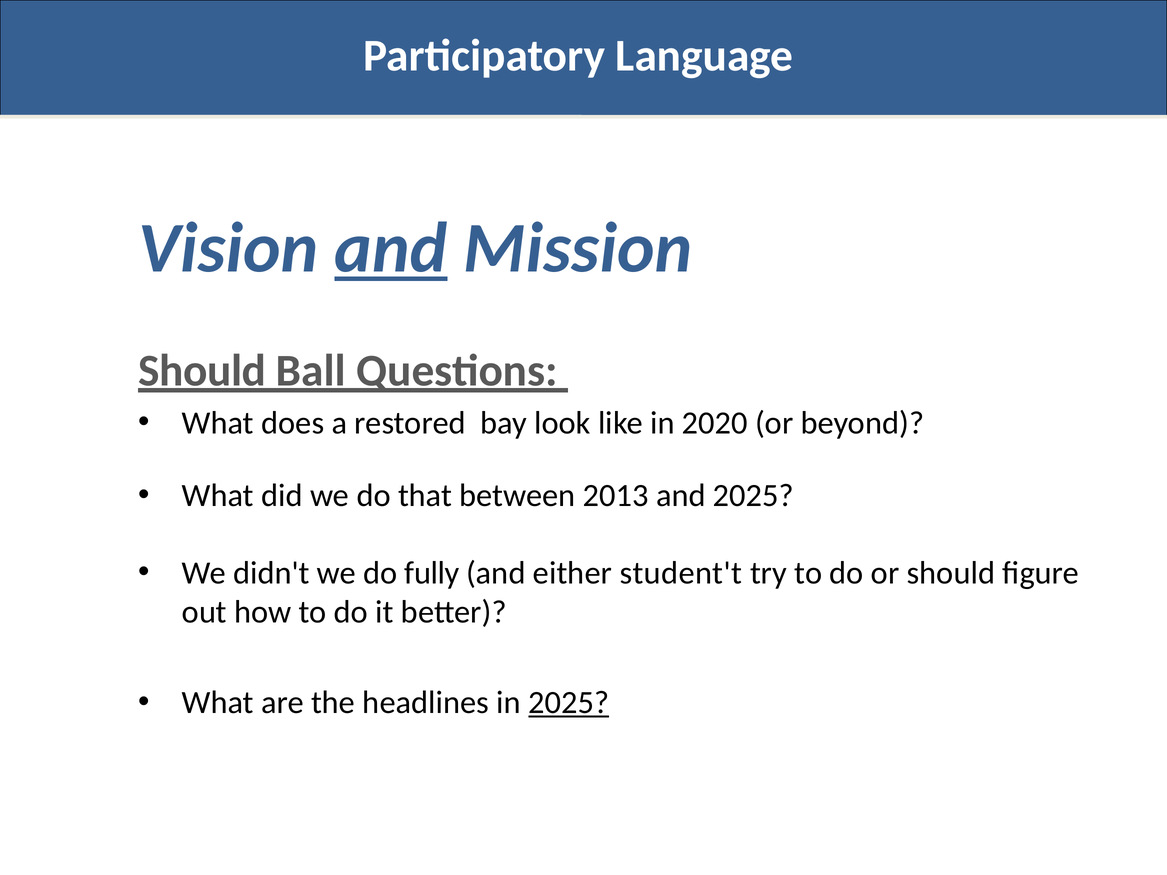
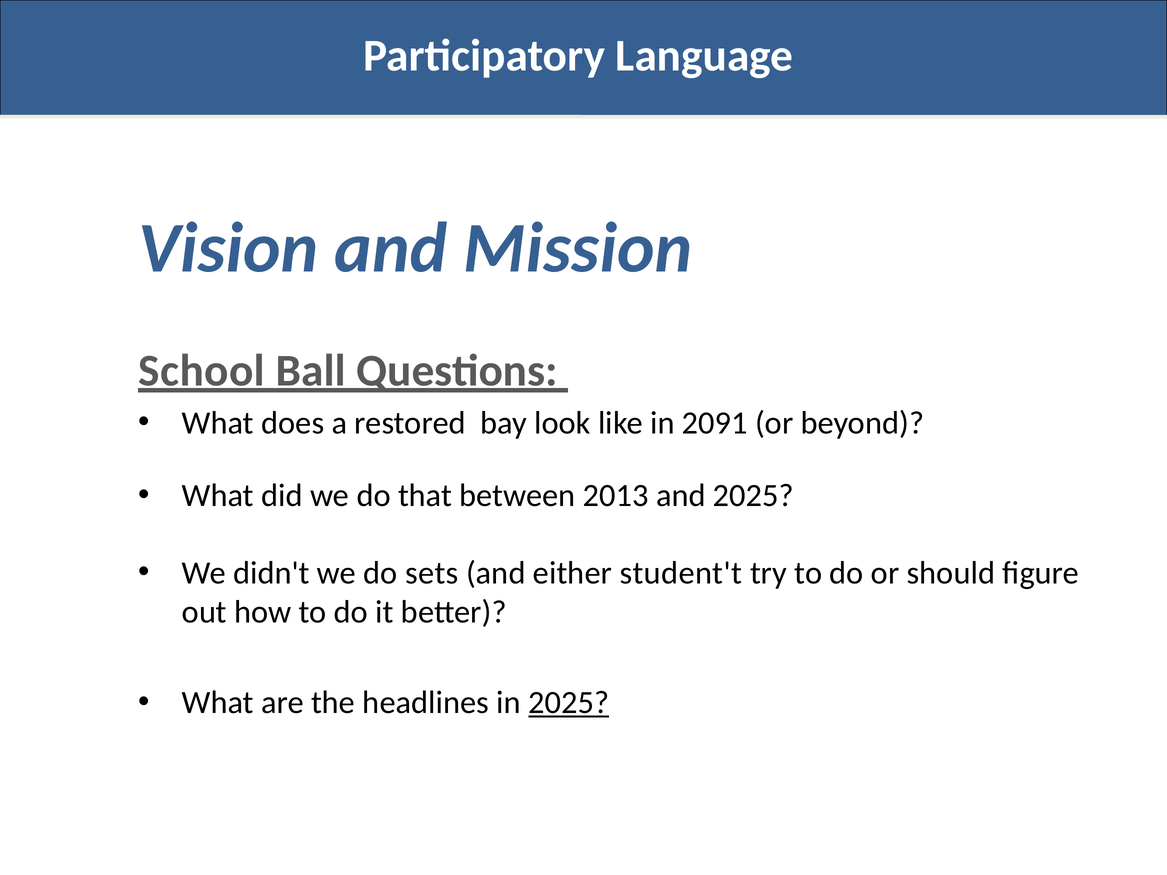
and at (391, 248) underline: present -> none
Should at (202, 371): Should -> School
2020: 2020 -> 2091
fully: fully -> sets
